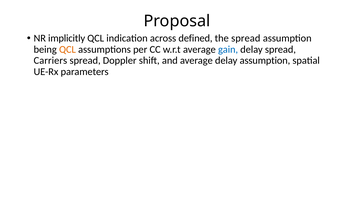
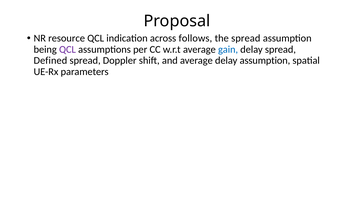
implicitly: implicitly -> resource
defined: defined -> follows
QCL at (67, 49) colour: orange -> purple
Carriers: Carriers -> Defined
